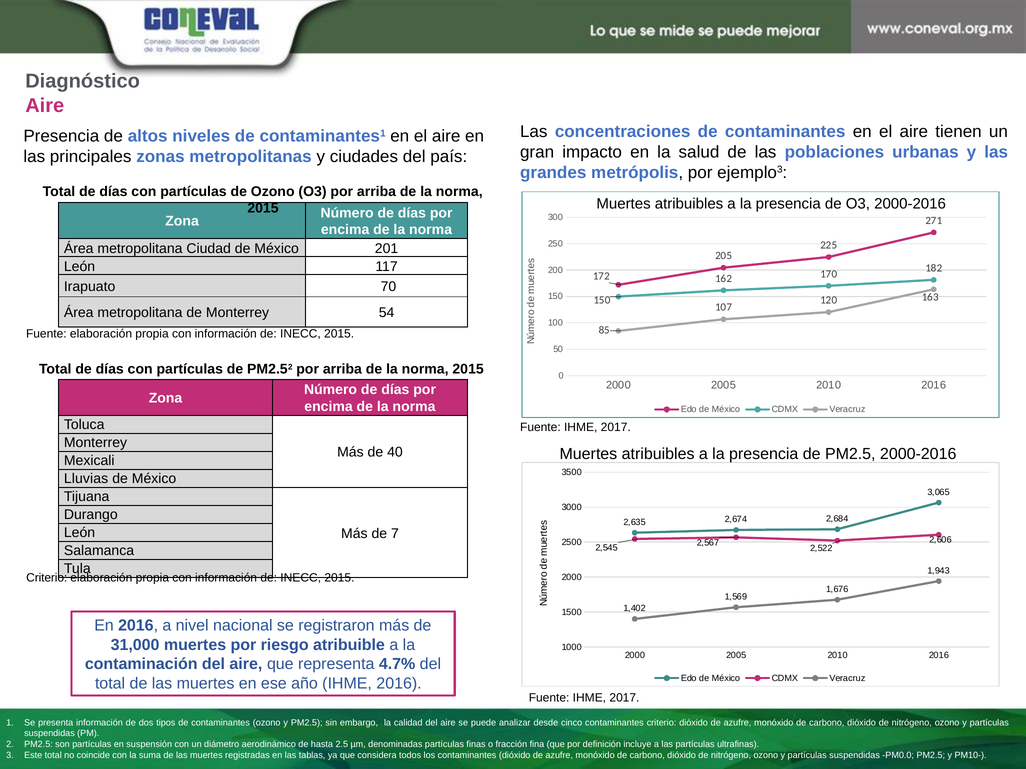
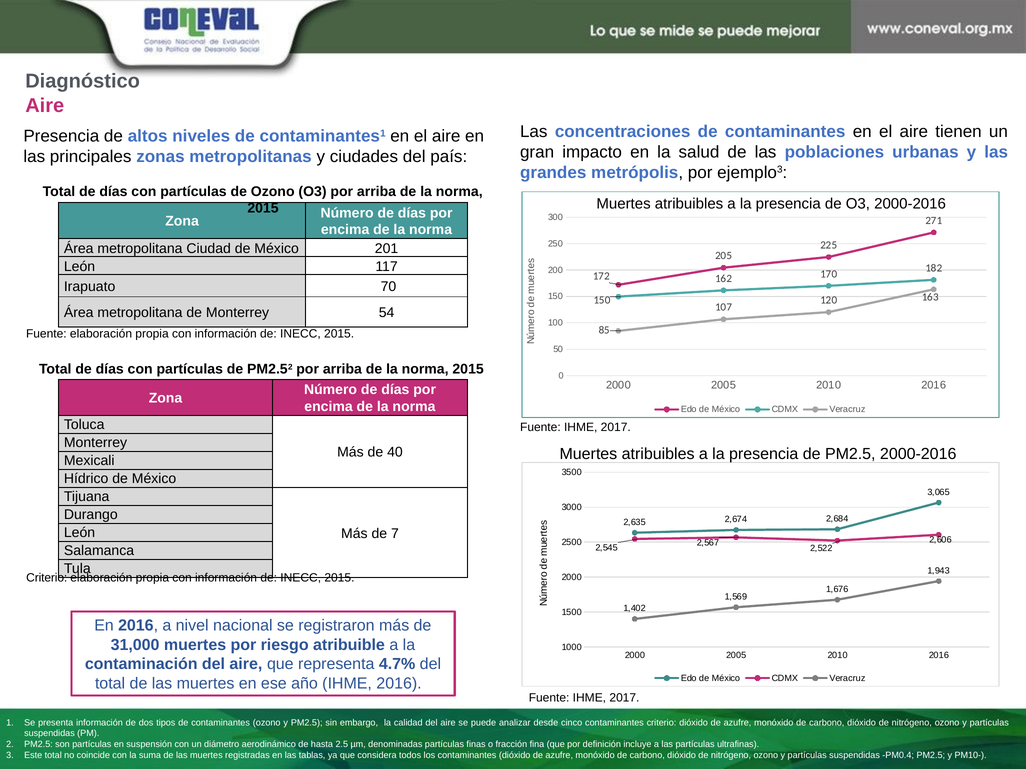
Lluvias: Lluvias -> Hídrico
PM0.0: PM0.0 -> PM0.4
